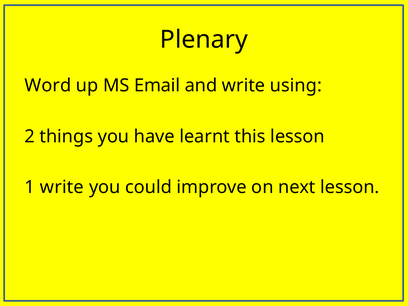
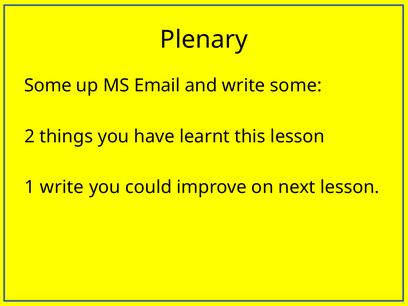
Word at (48, 86): Word -> Some
write using: using -> some
